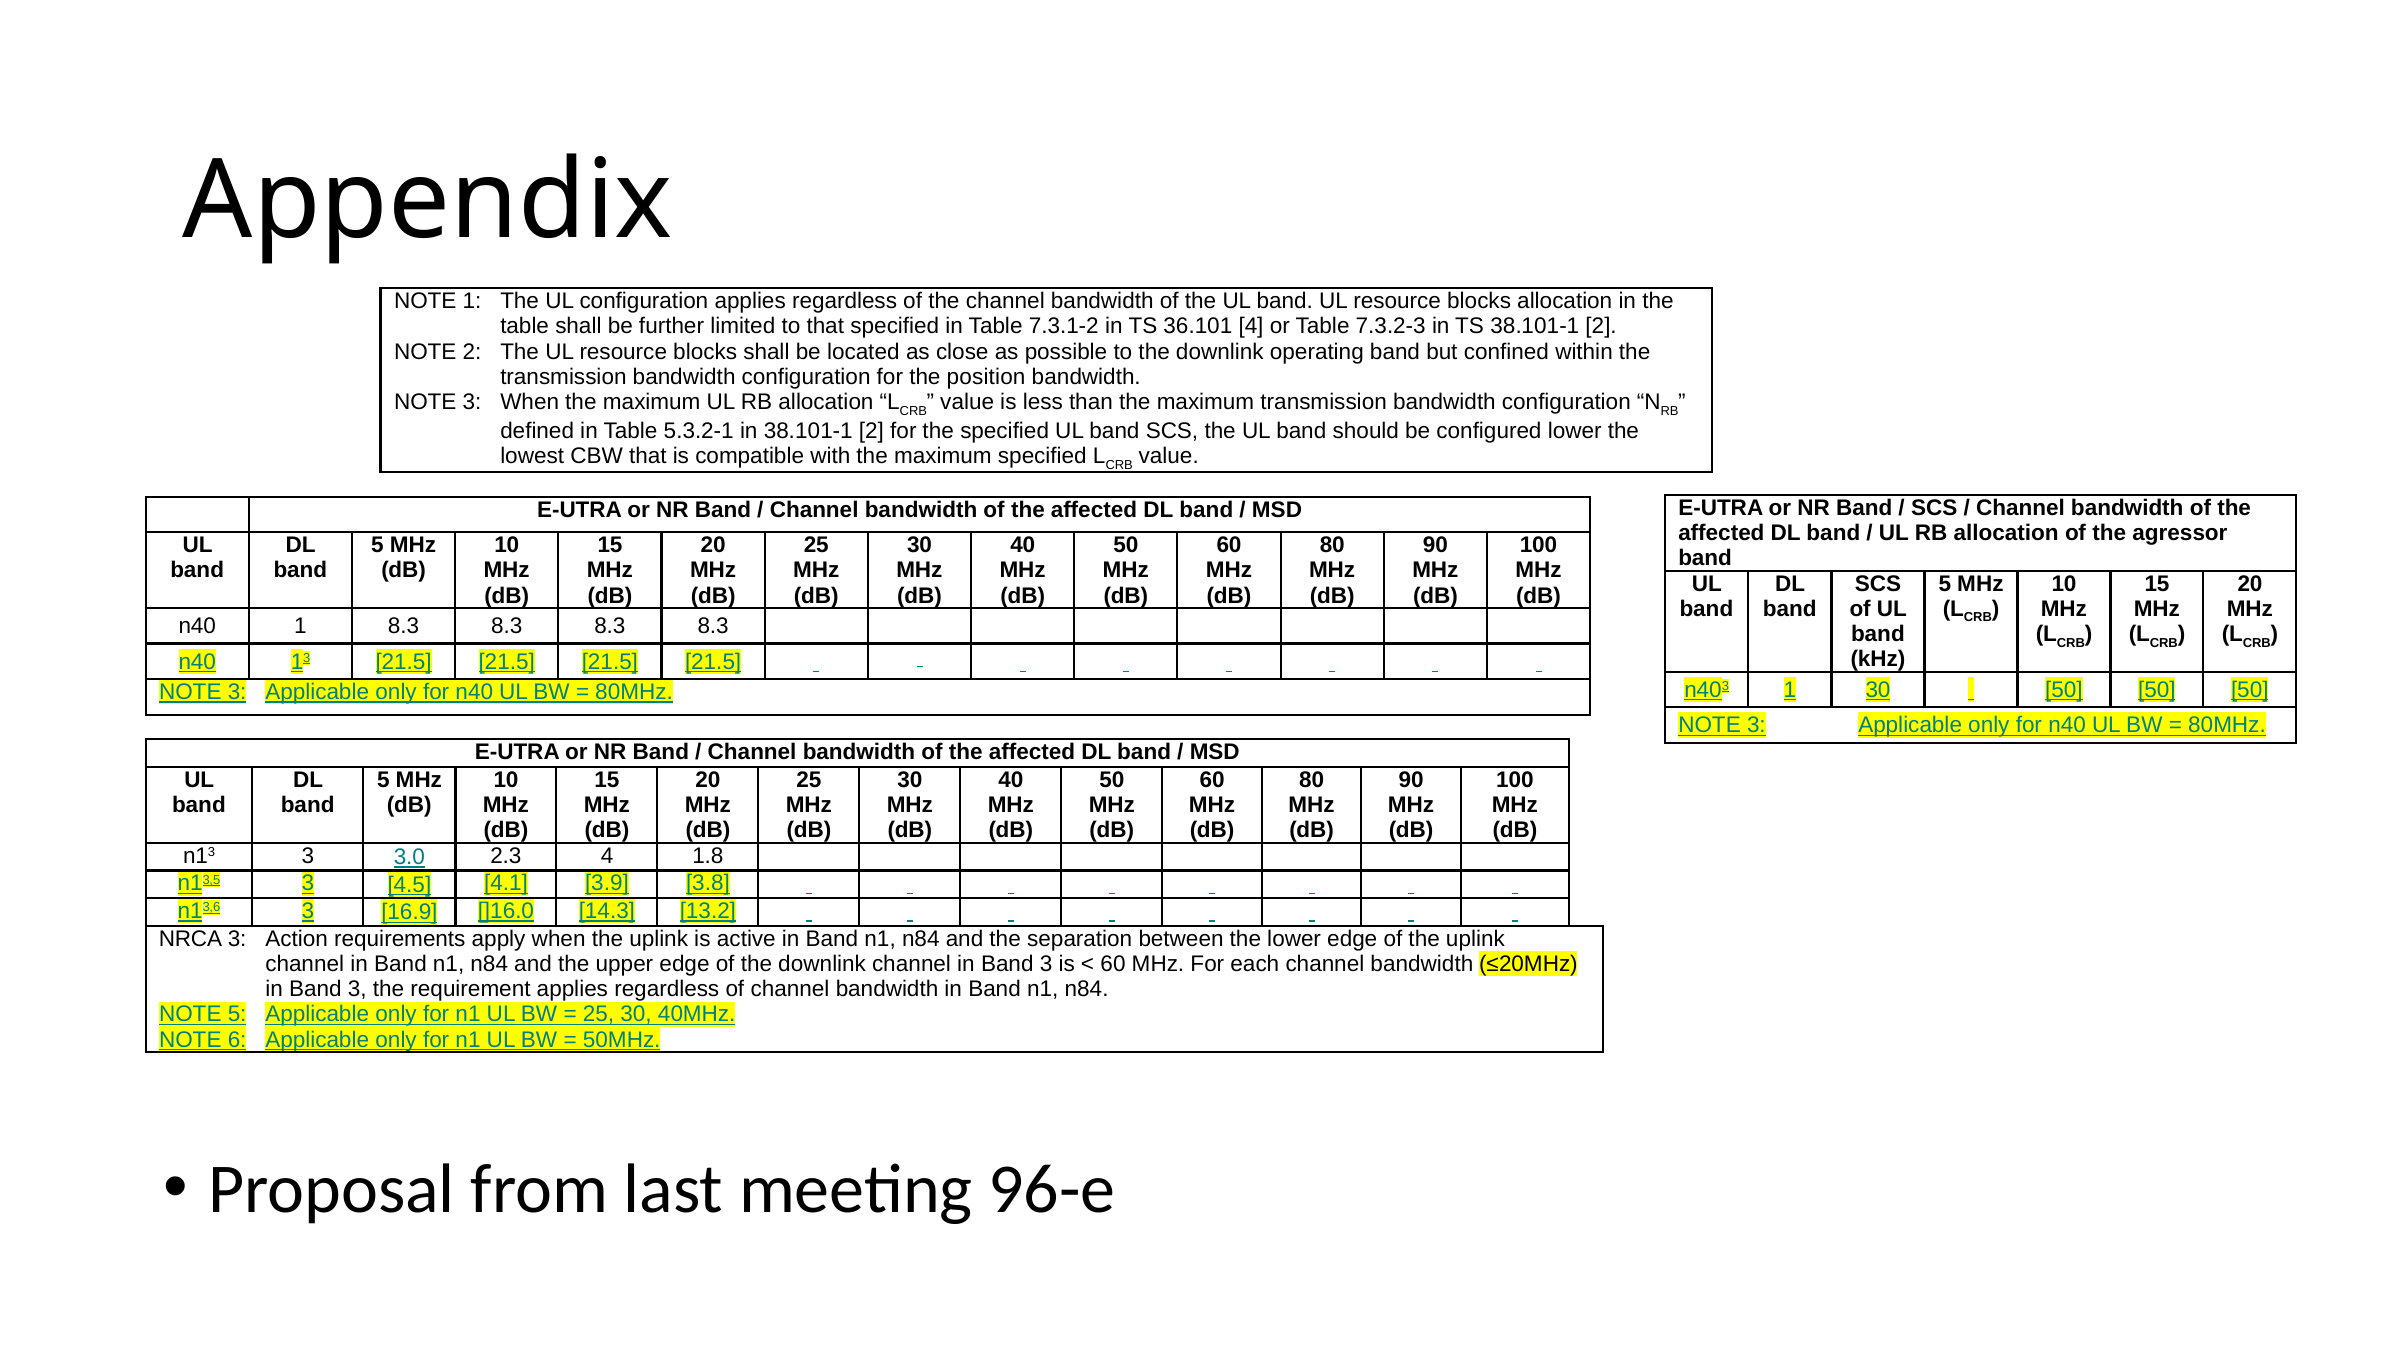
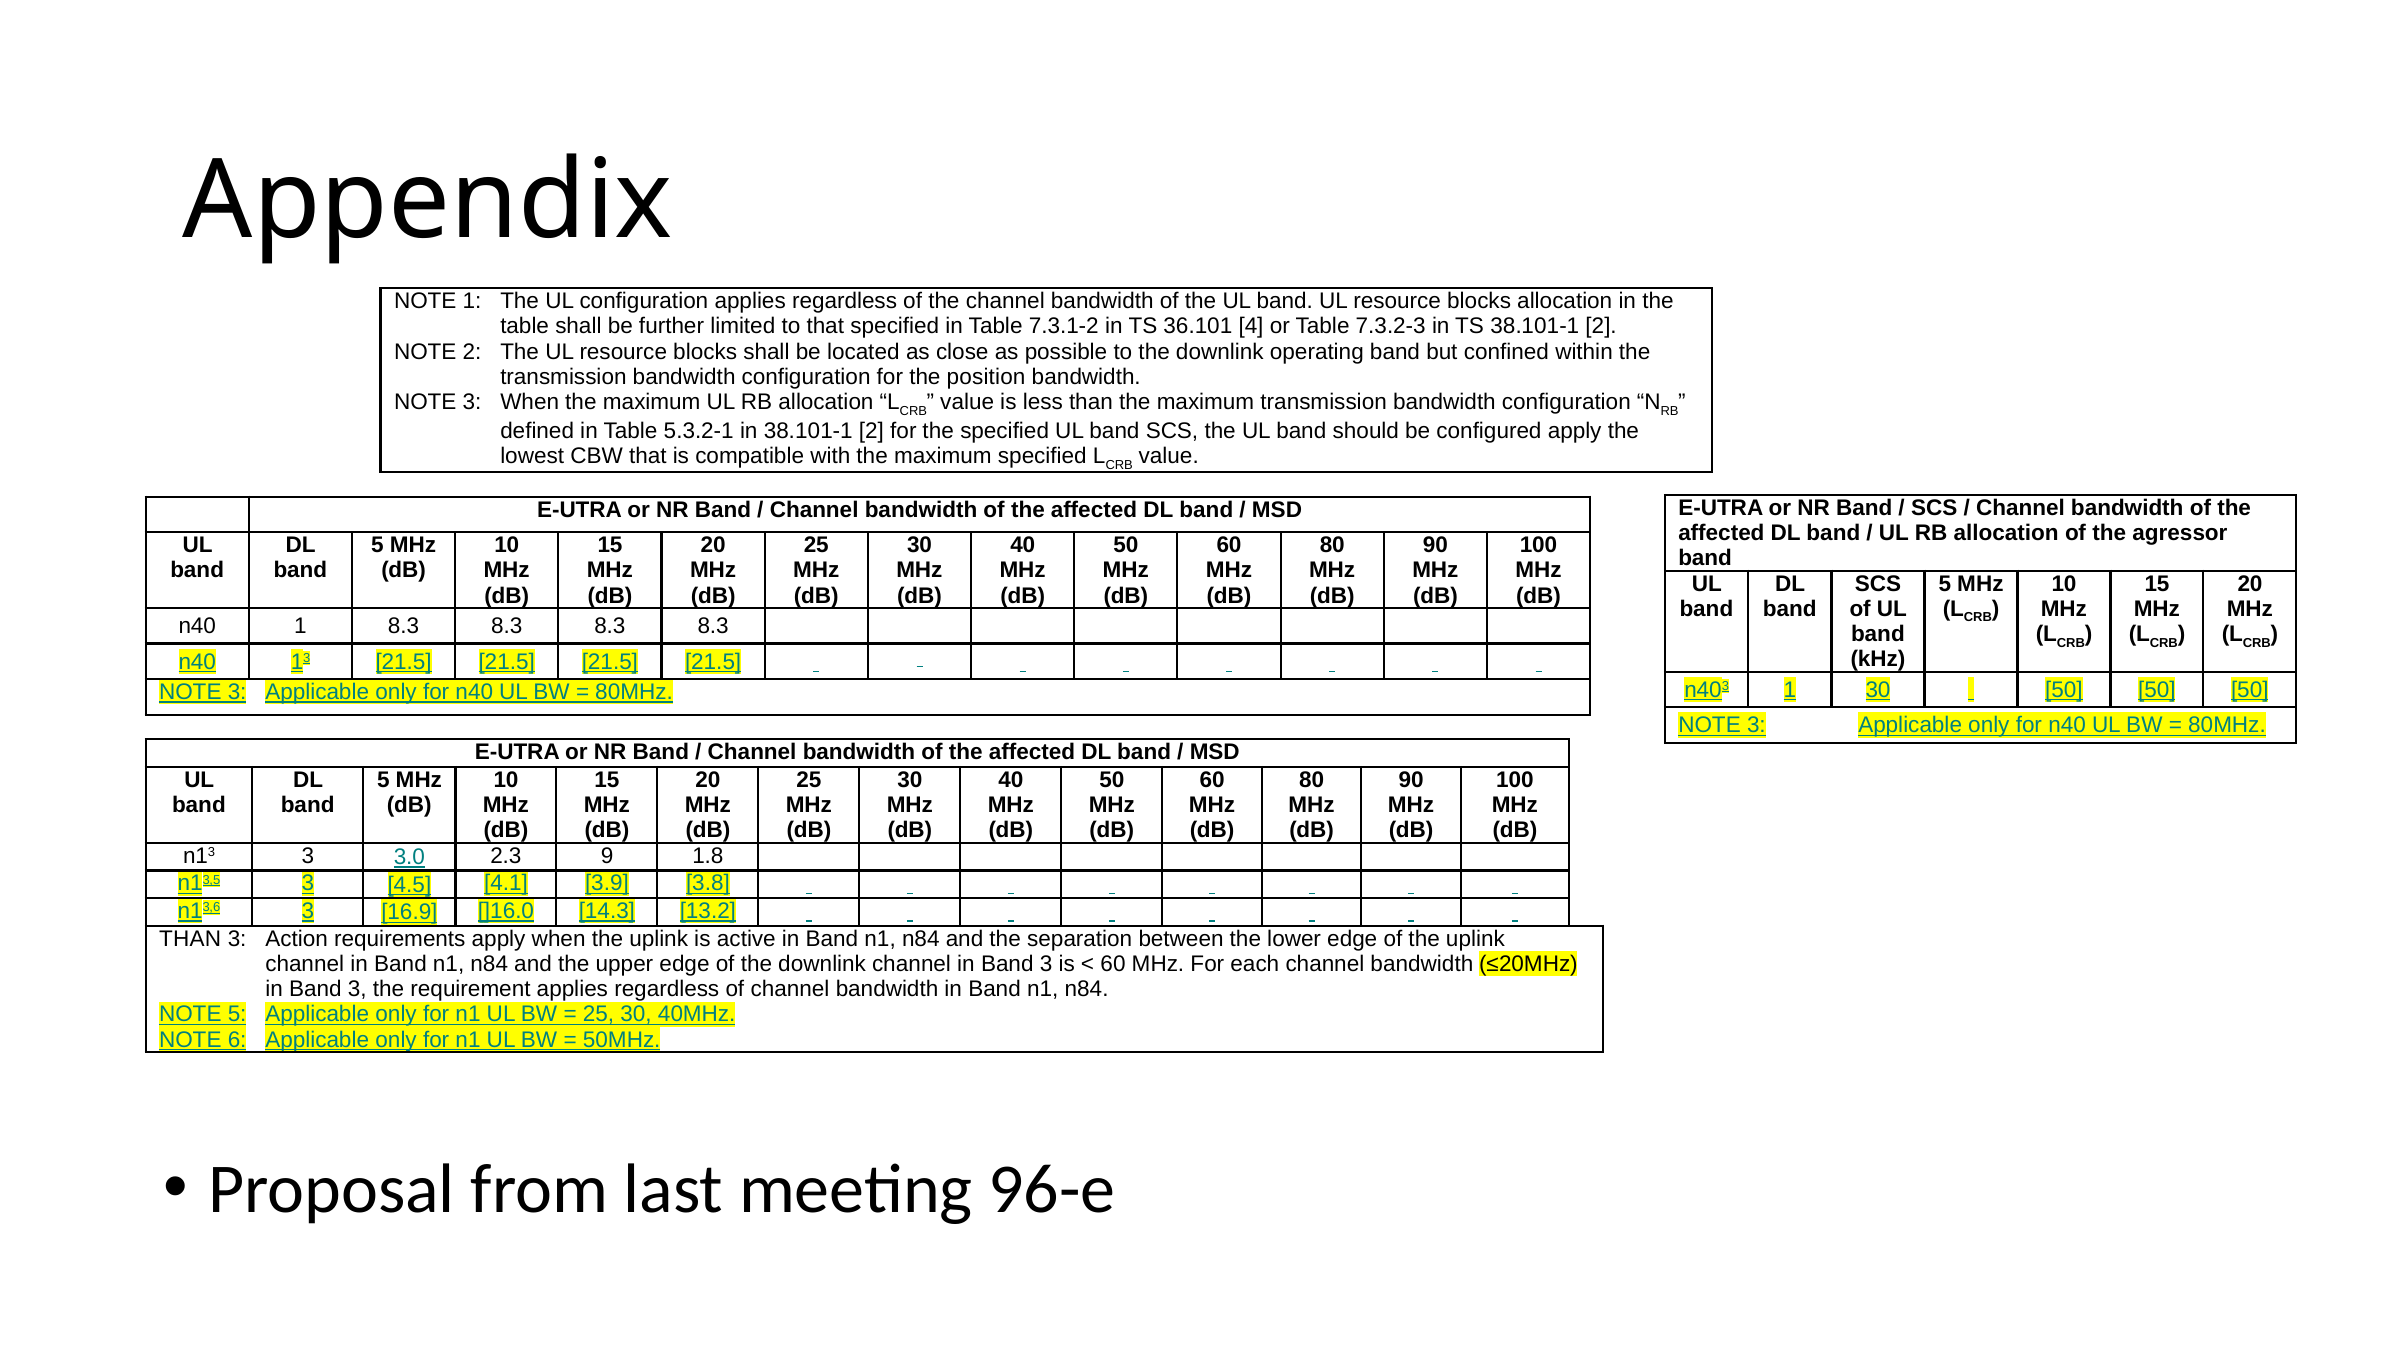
configured lower: lower -> apply
2.3 4: 4 -> 9
NRCA at (190, 939): NRCA -> THAN
